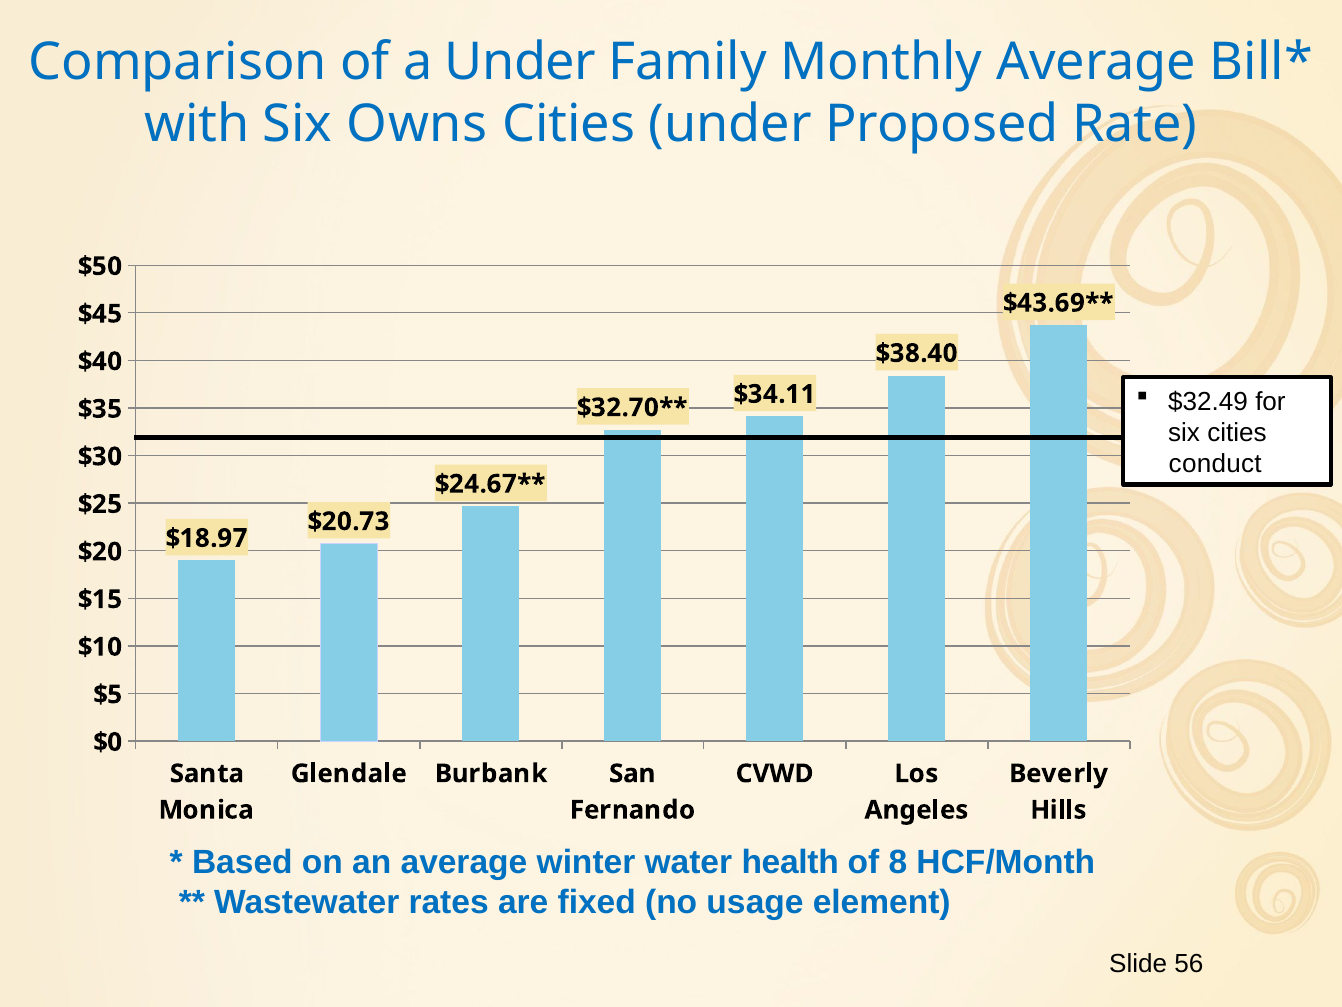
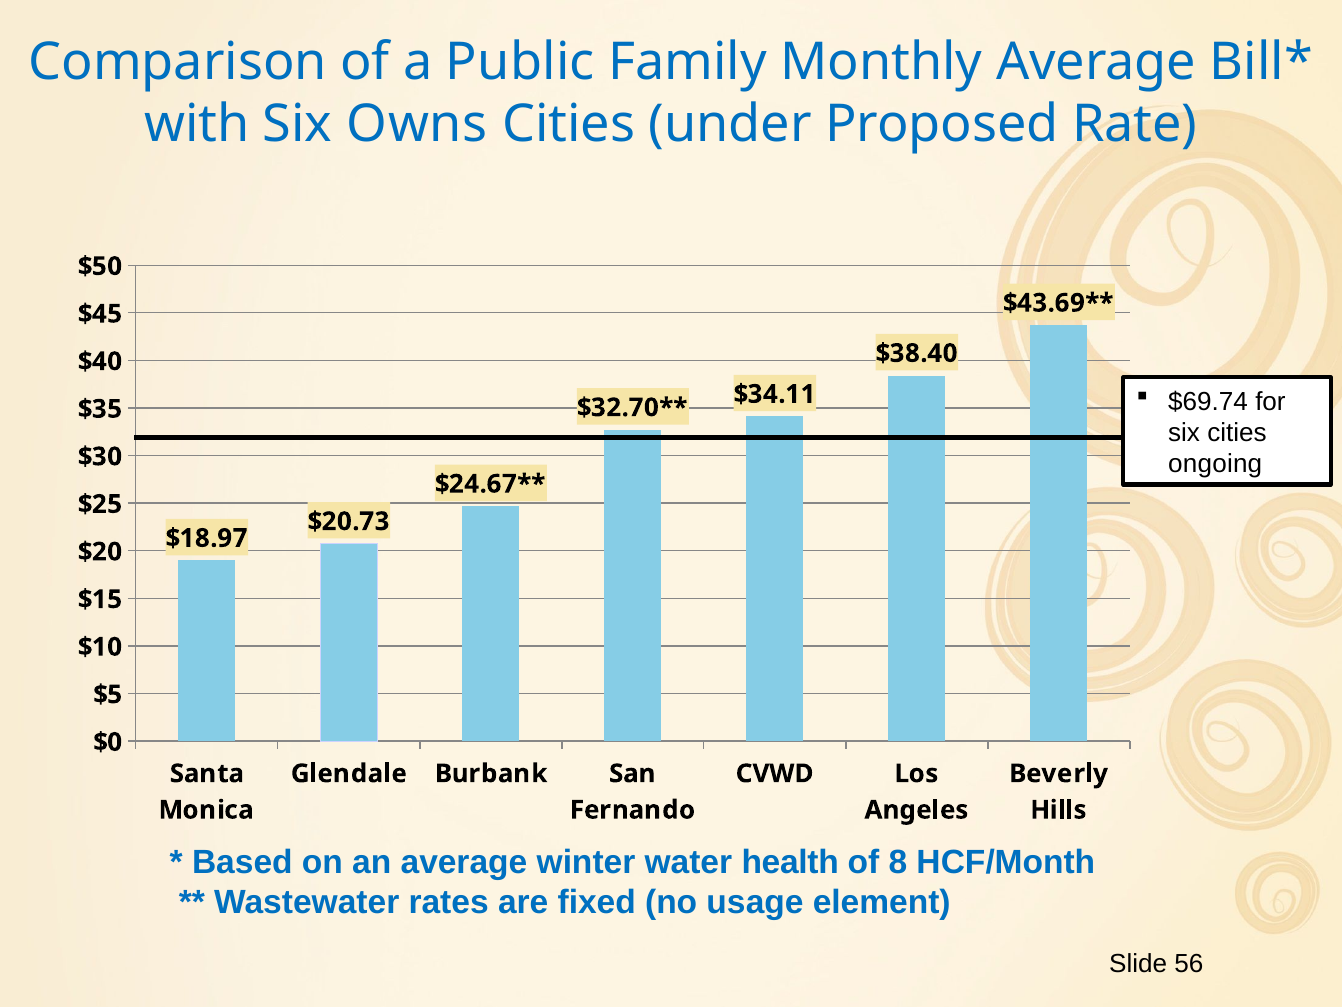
a Under: Under -> Public
$32.49: $32.49 -> $69.74
conduct: conduct -> ongoing
